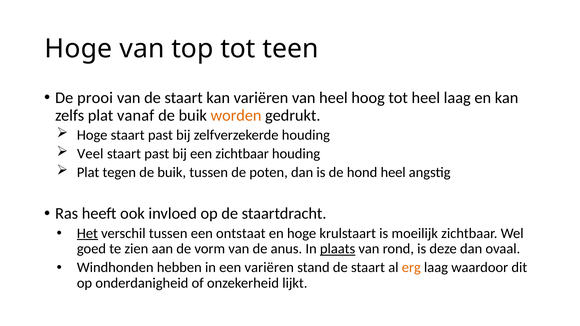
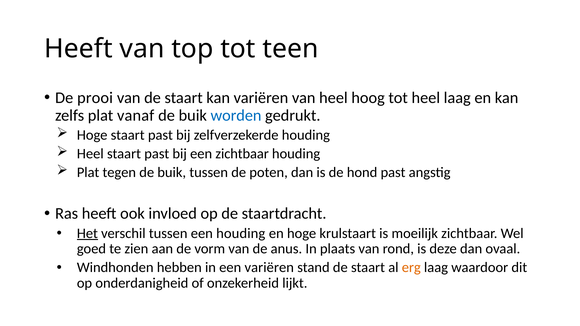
Hoge at (78, 49): Hoge -> Heeft
worden colour: orange -> blue
Veel at (90, 154): Veel -> Heel
hond heel: heel -> past
een ontstaat: ontstaat -> houding
plaats underline: present -> none
